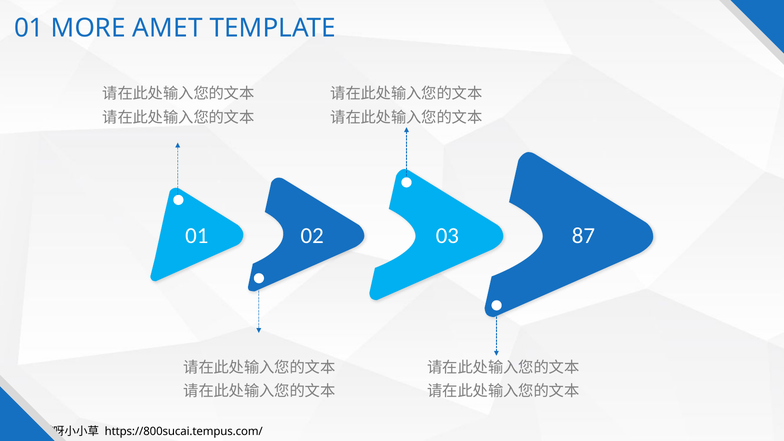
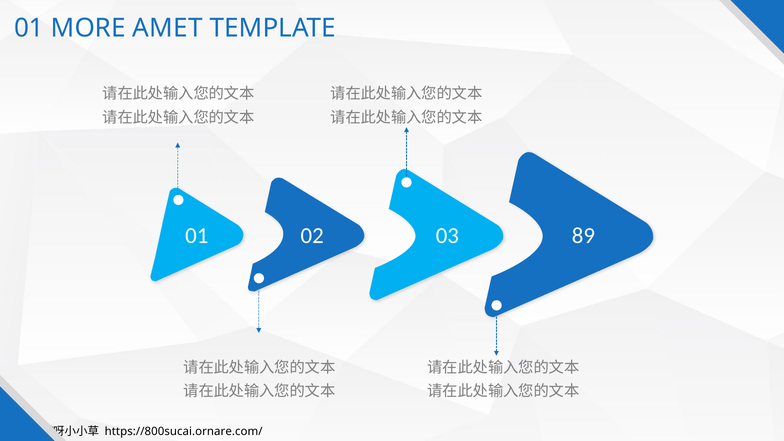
87: 87 -> 89
https://800sucai.tempus.com/: https://800sucai.tempus.com/ -> https://800sucai.ornare.com/
